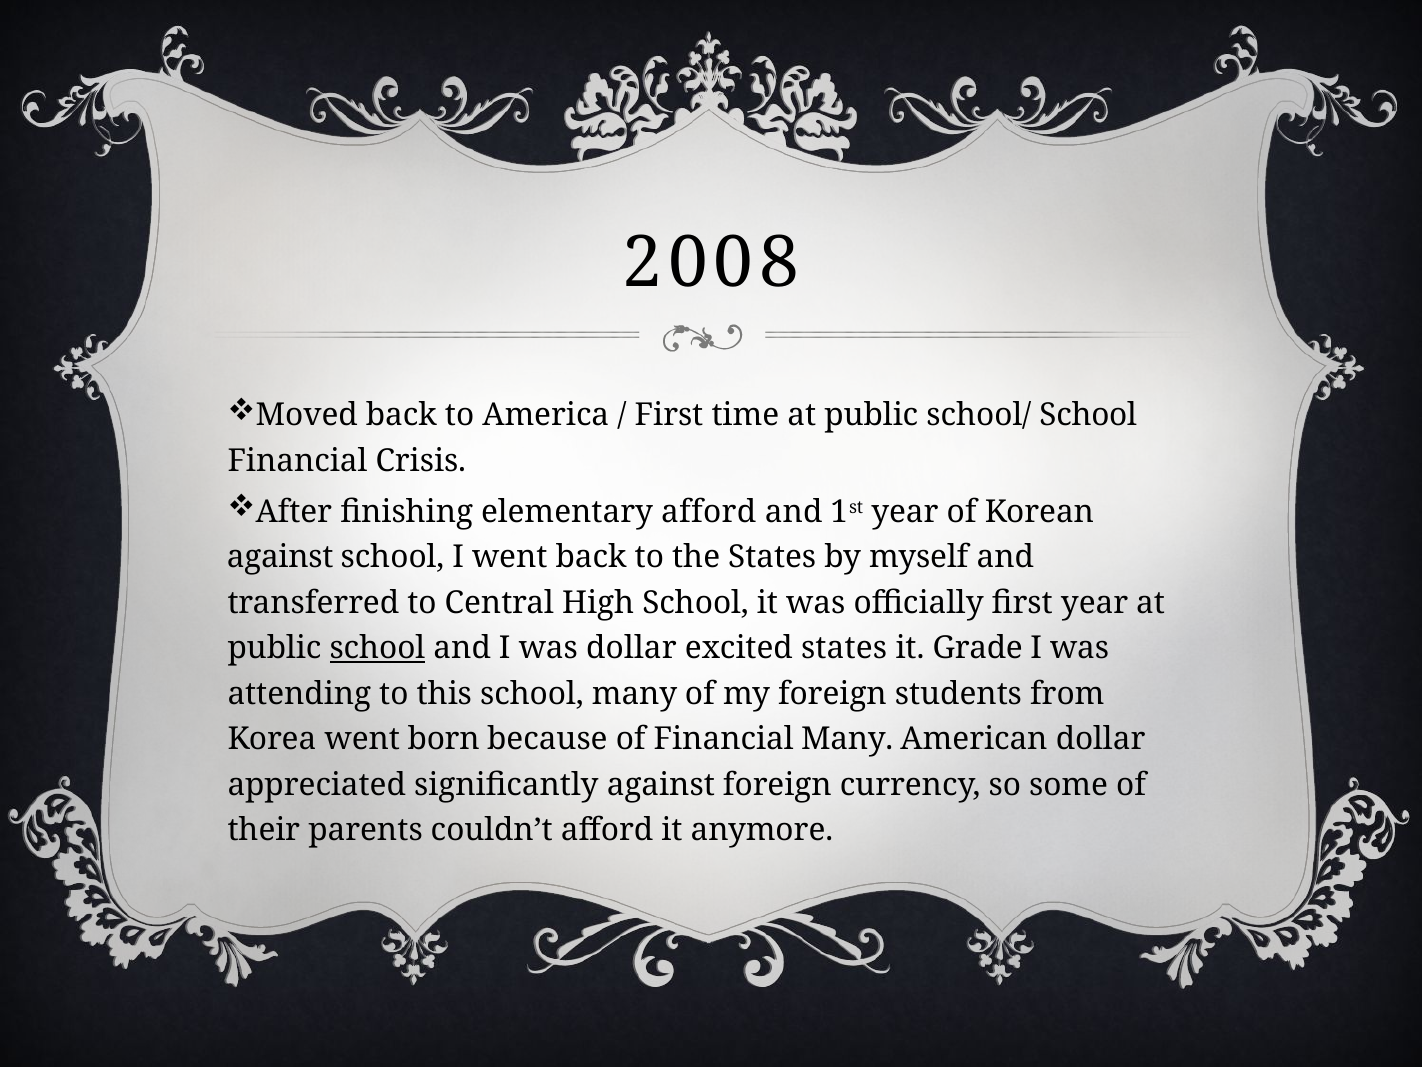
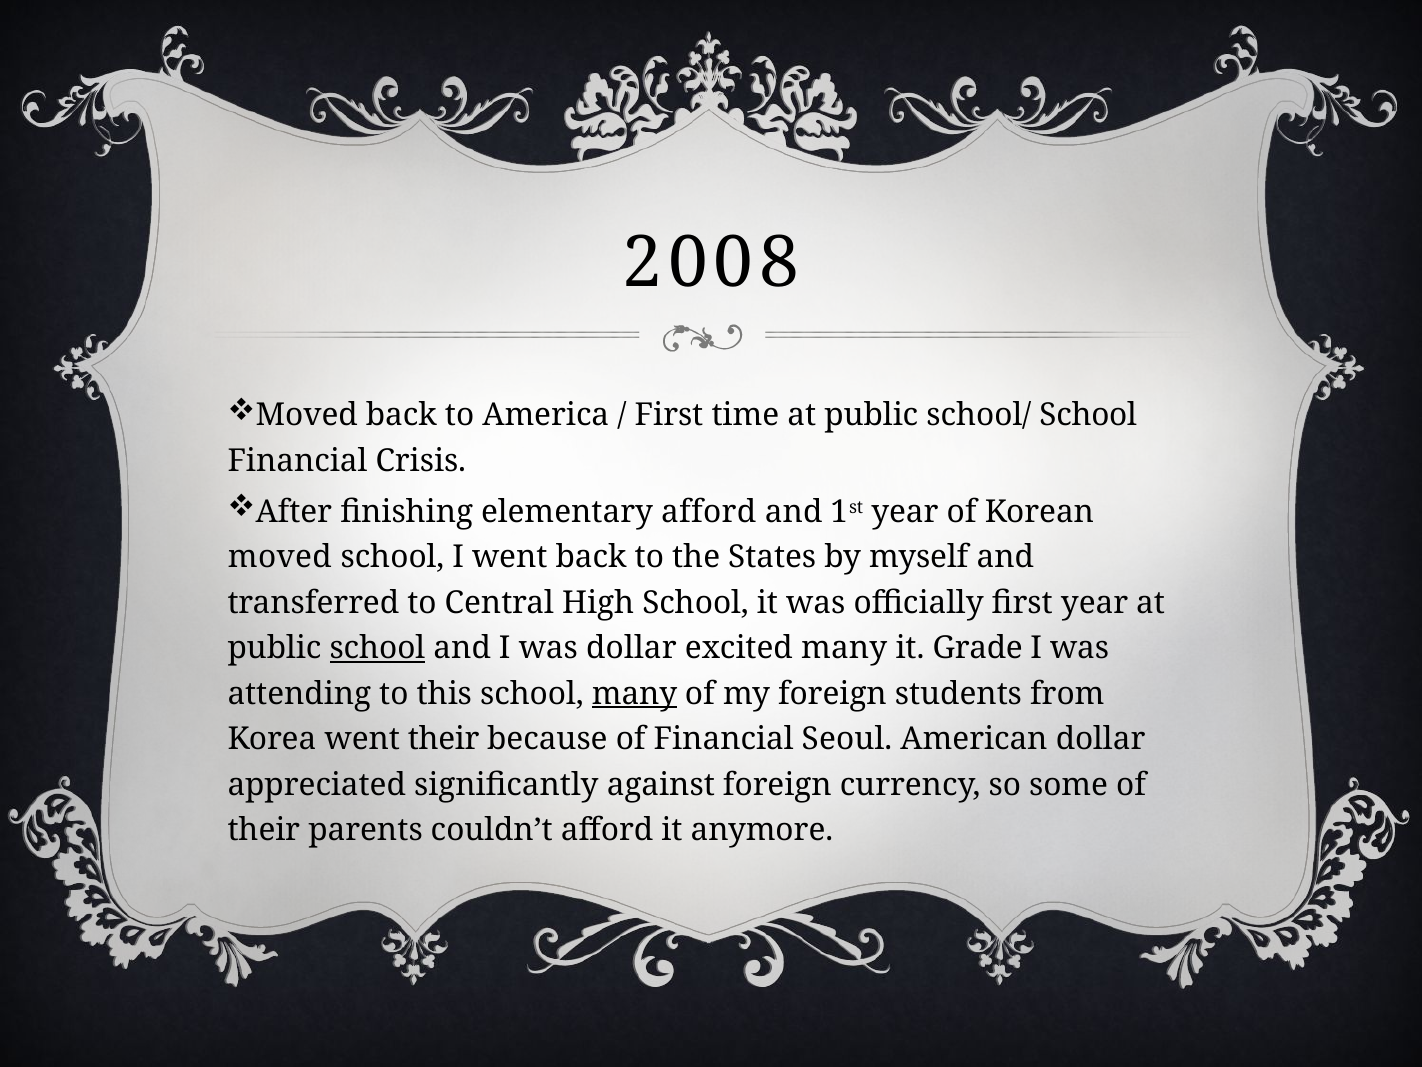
against at (280, 557): against -> moved
excited states: states -> many
many at (635, 693) underline: none -> present
went born: born -> their
Financial Many: Many -> Seoul
